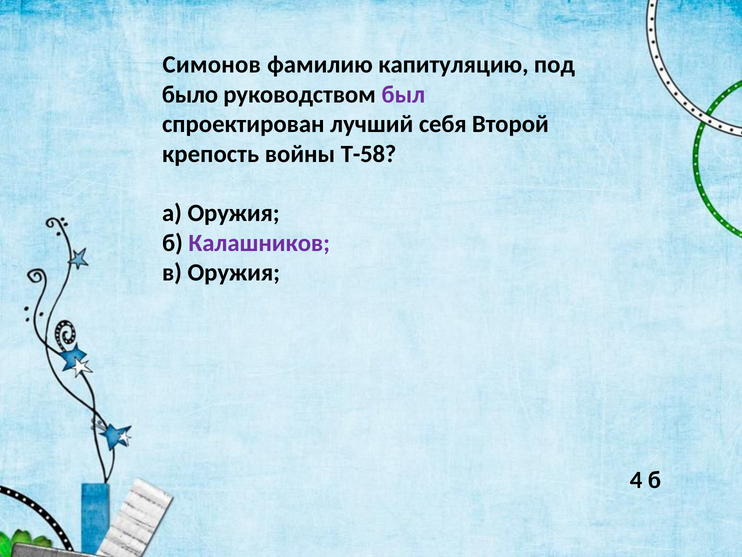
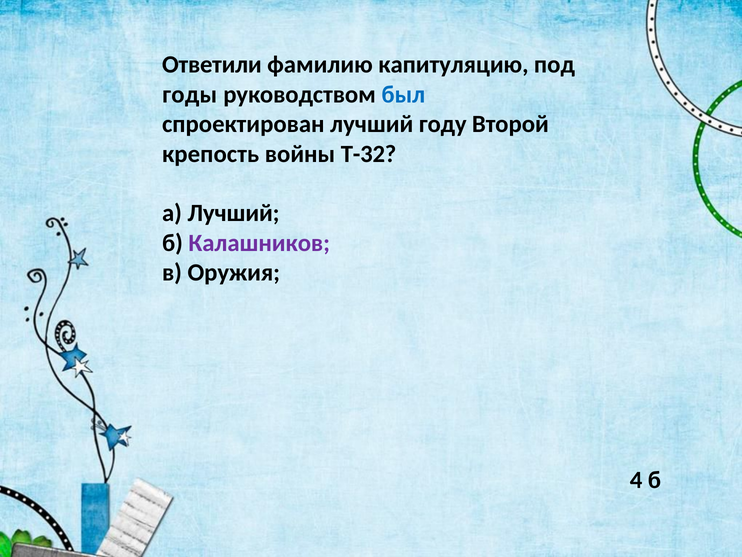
Симонов: Симонов -> Ответили
было: было -> годы
был colour: purple -> blue
себя: себя -> году
Т-58: Т-58 -> Т-32
а Оружия: Оружия -> Лучший
